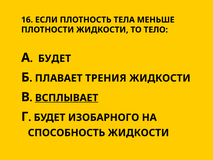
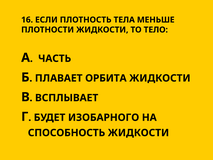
БУДЕТ at (55, 58): БУДЕТ -> ЧАСТЬ
ТРЕНИЯ: ТРЕНИЯ -> ОРБИТА
ВСПЛЫВАЕТ underline: present -> none
